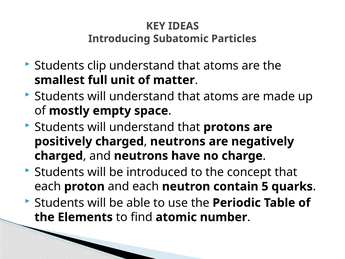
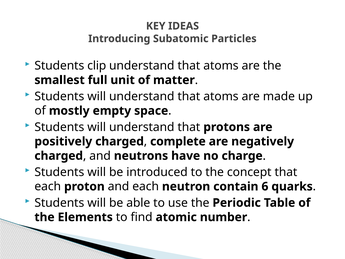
neutrons at (178, 141): neutrons -> complete
5: 5 -> 6
